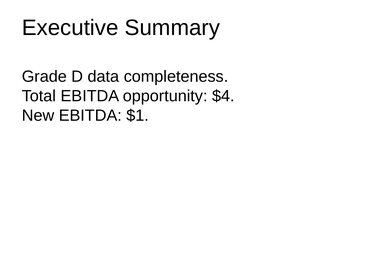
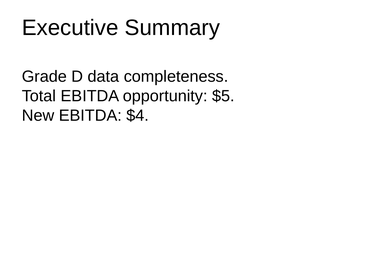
$4: $4 -> $5
$1: $1 -> $4
